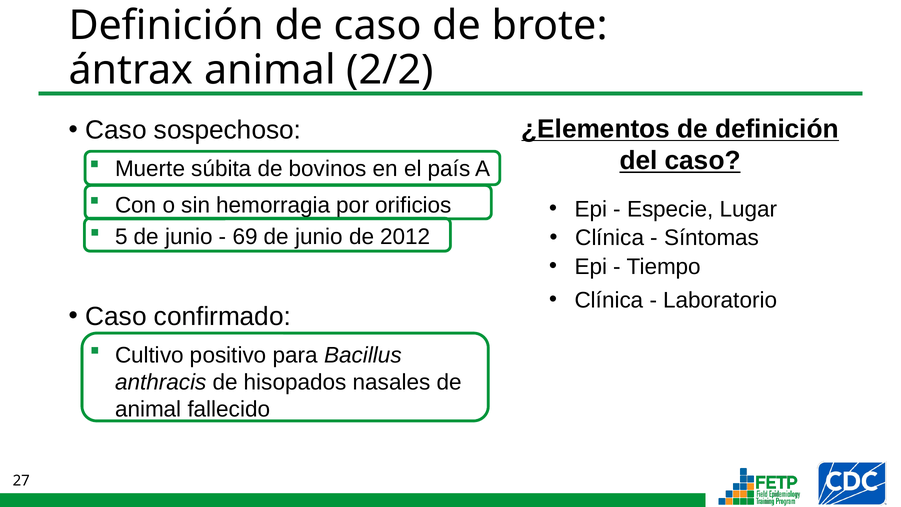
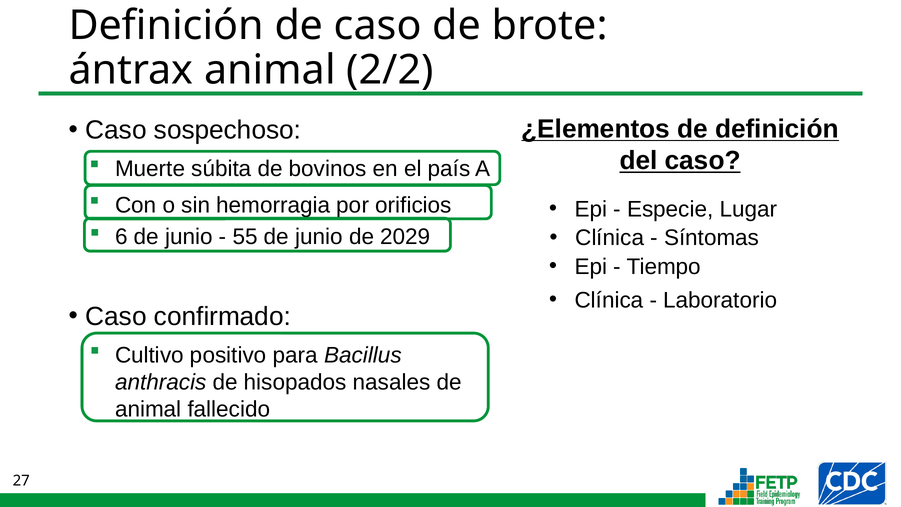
5: 5 -> 6
69: 69 -> 55
2012: 2012 -> 2029
